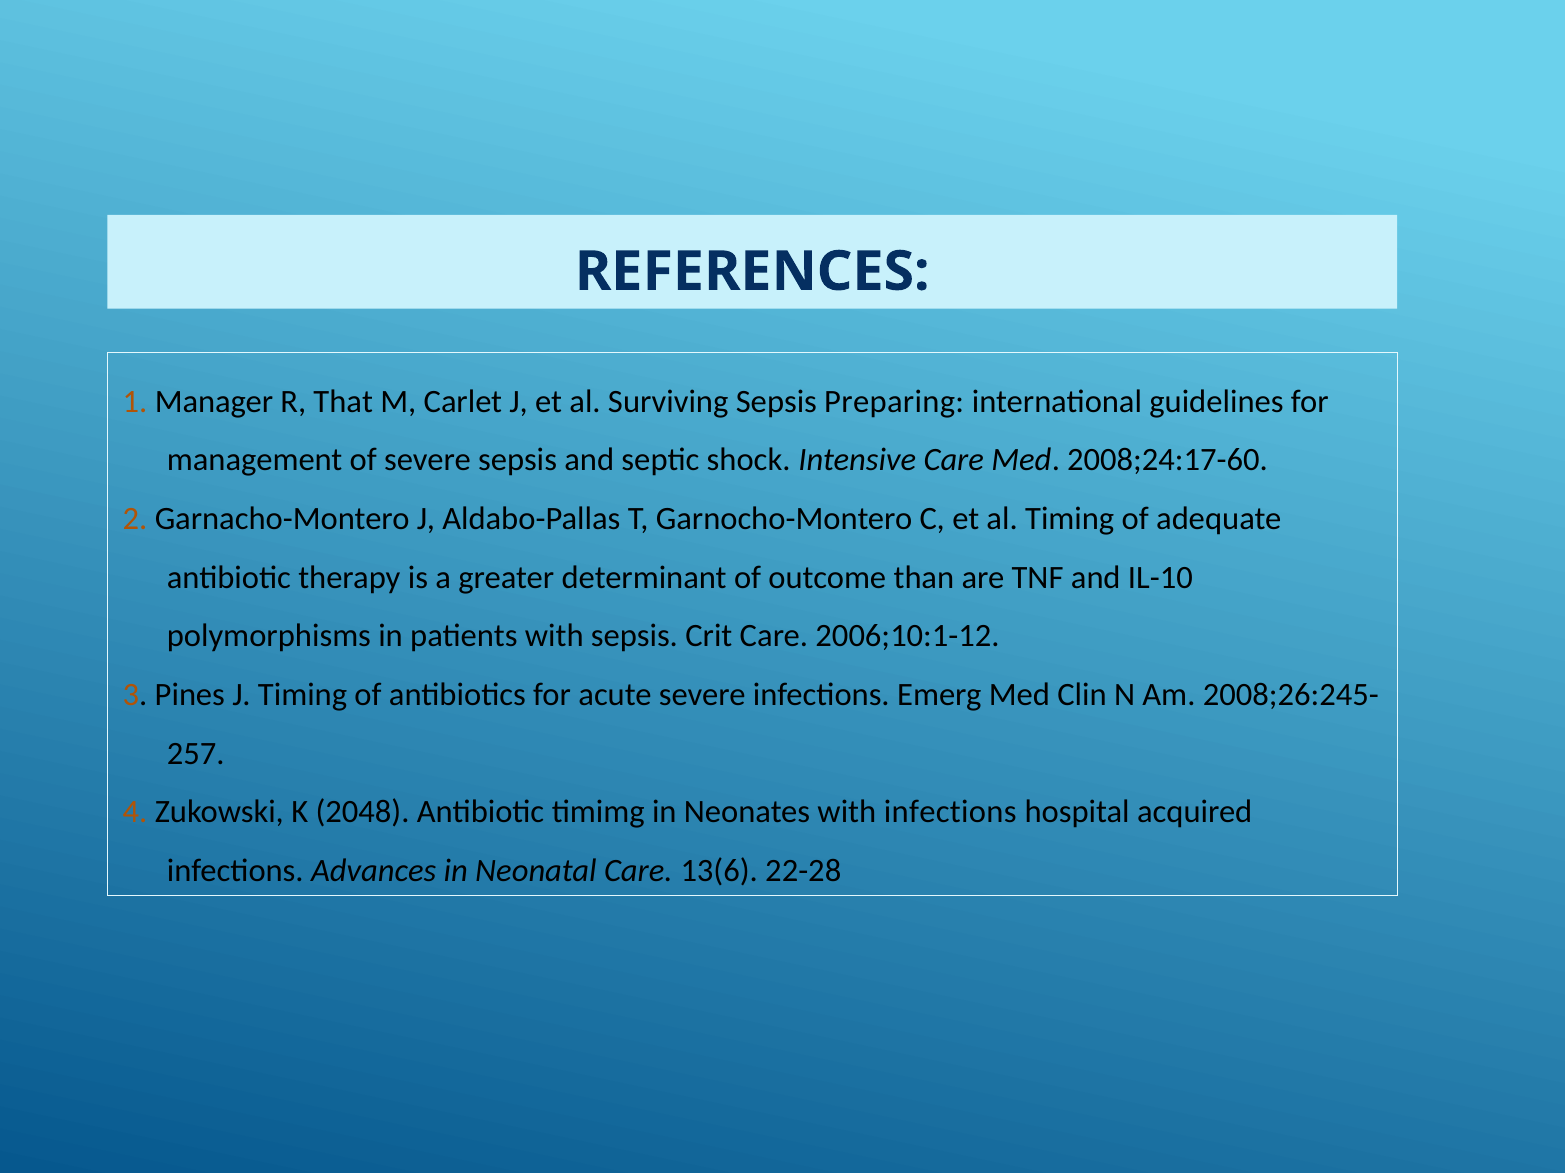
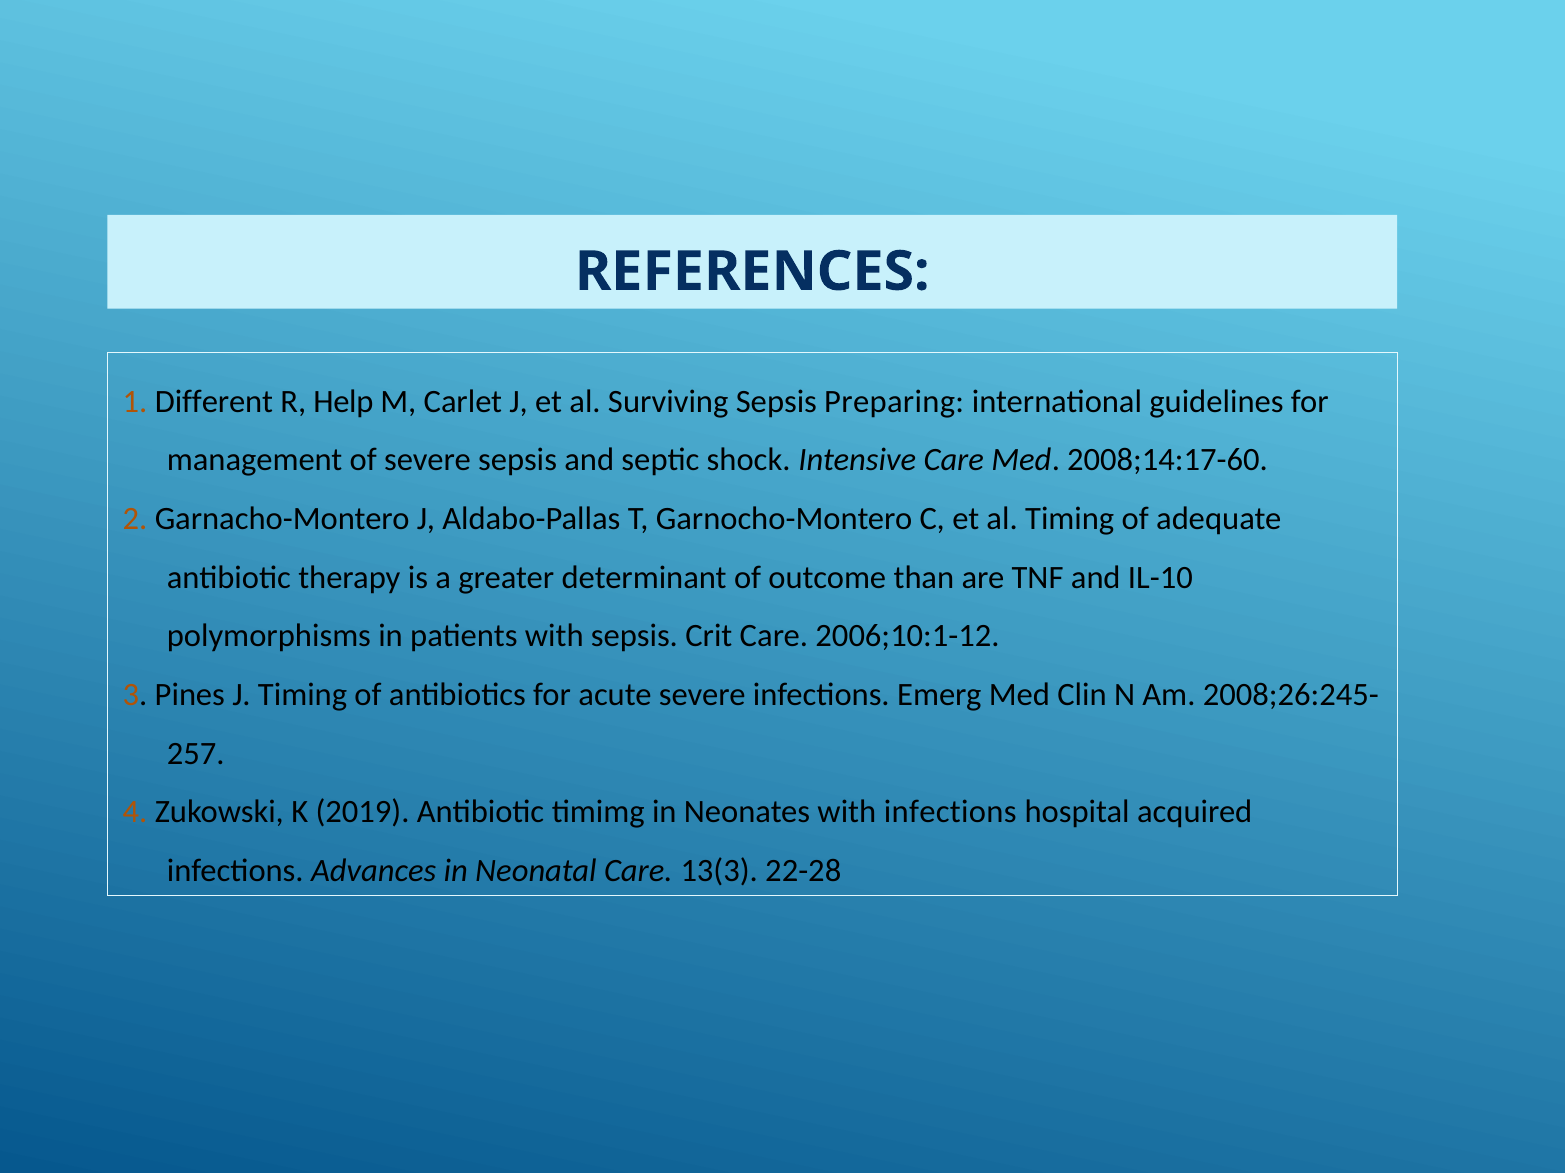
Manager: Manager -> Different
That: That -> Help
2008;24:17-60: 2008;24:17-60 -> 2008;14:17-60
2048: 2048 -> 2019
13(6: 13(6 -> 13(3
